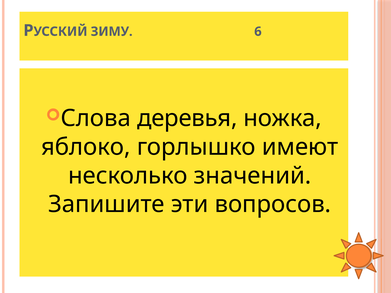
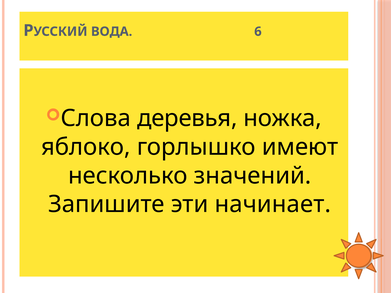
ЗИМУ: ЗИМУ -> ВОДА
вопросов: вопросов -> начинает
